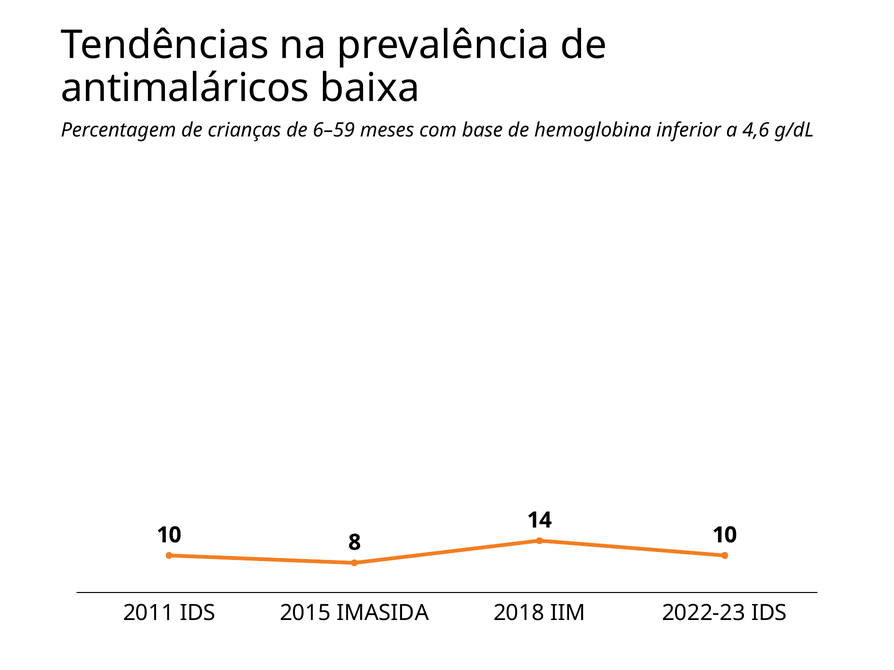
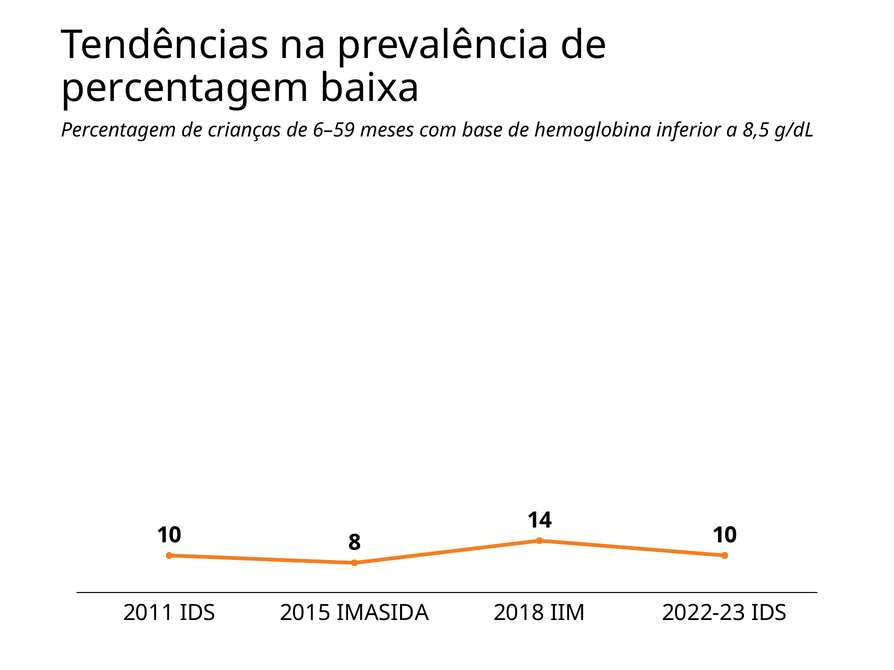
antimaláricos at (185, 88): antimaláricos -> percentagem
4,6: 4,6 -> 8,5
